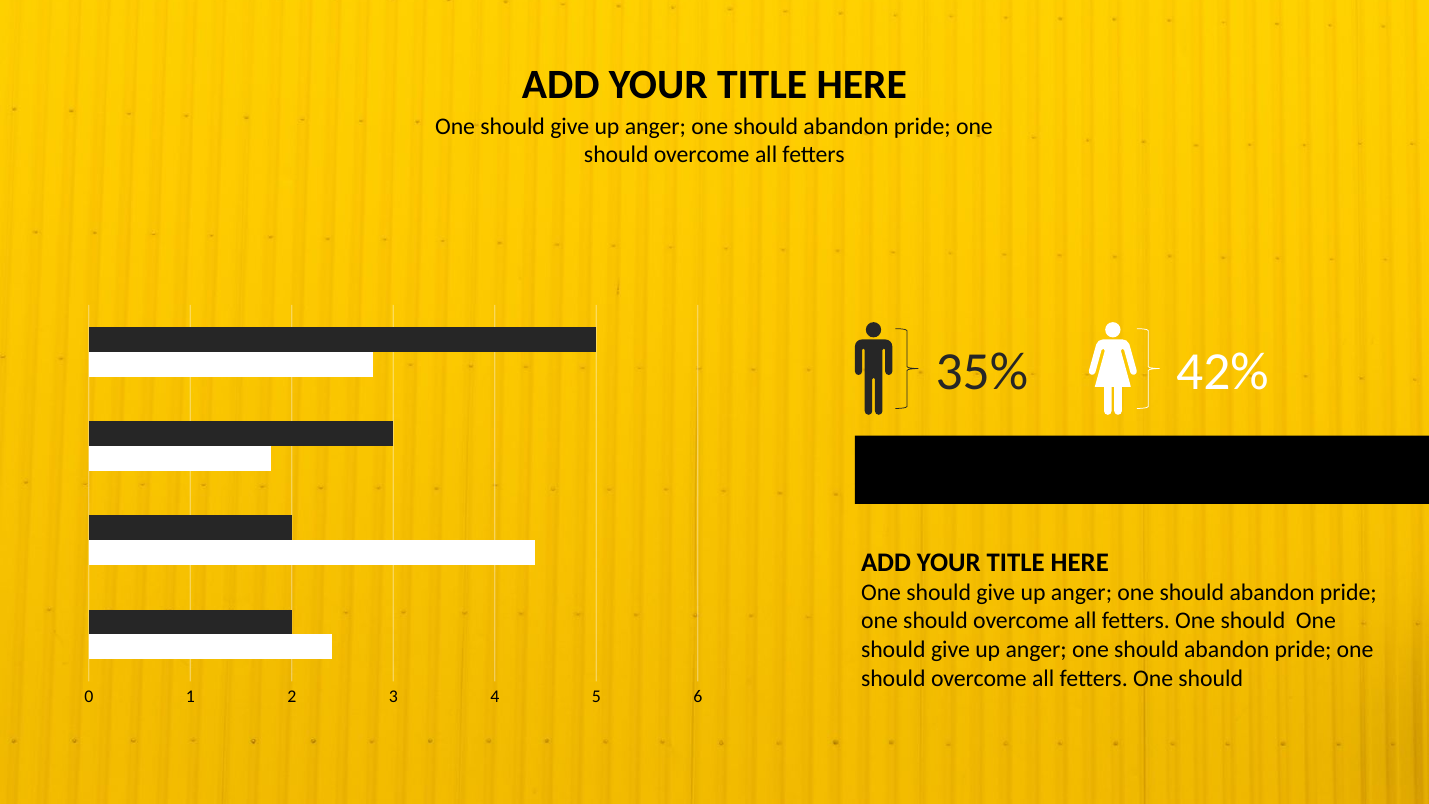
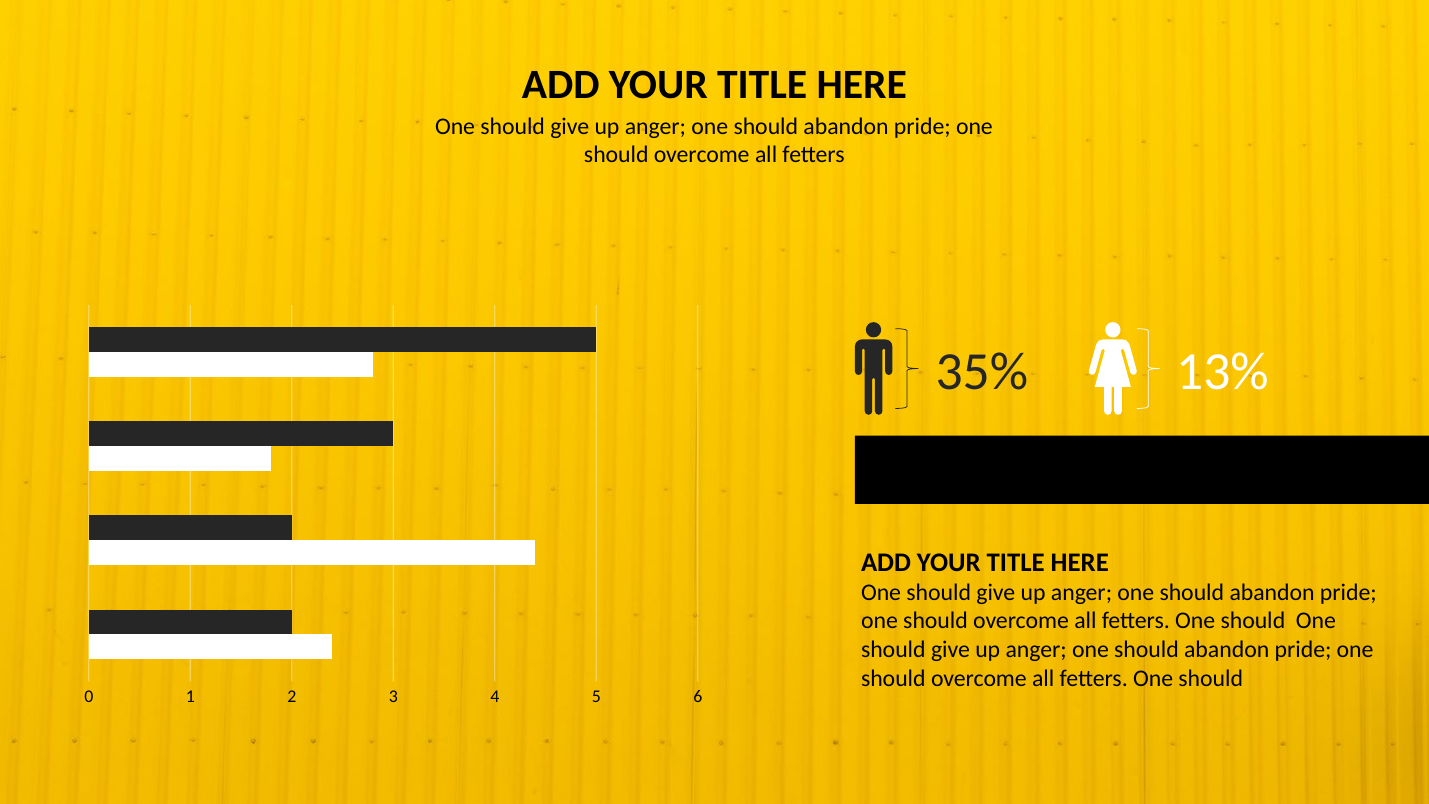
42%: 42% -> 13%
